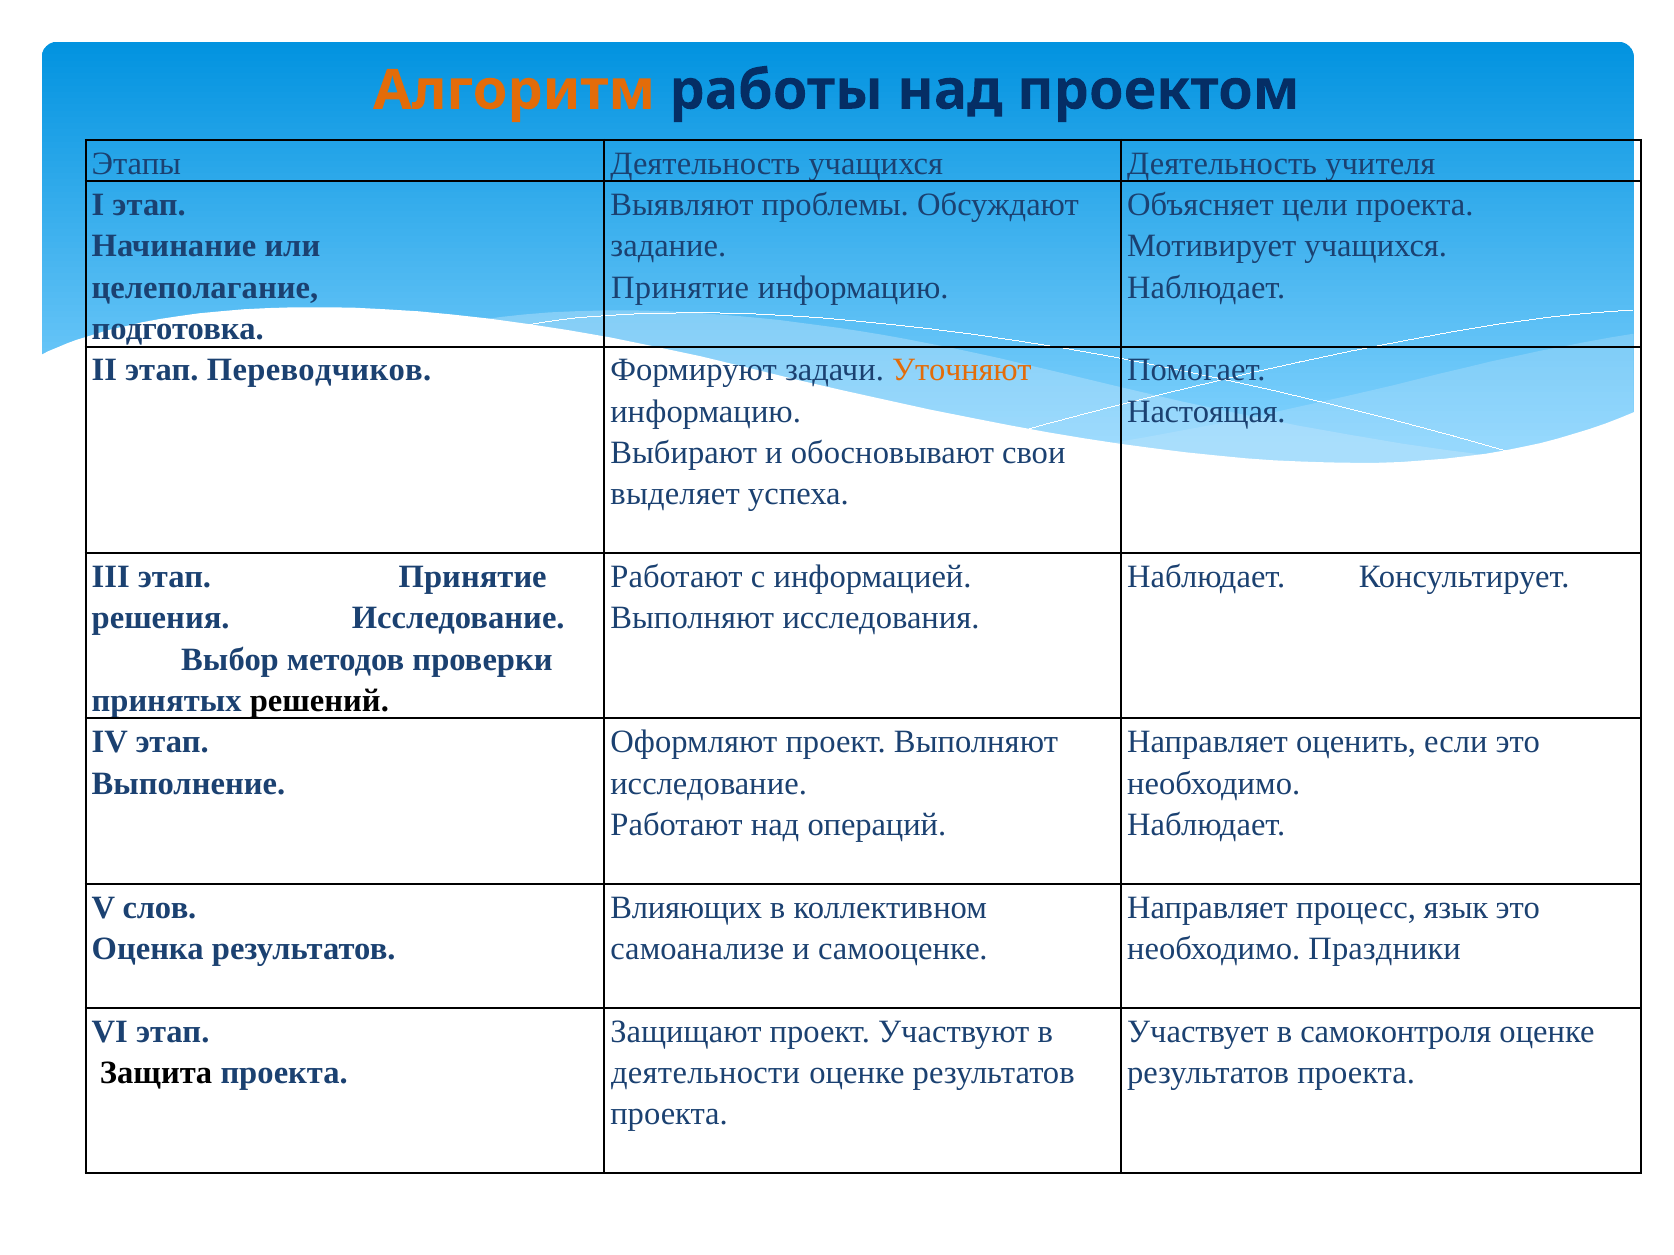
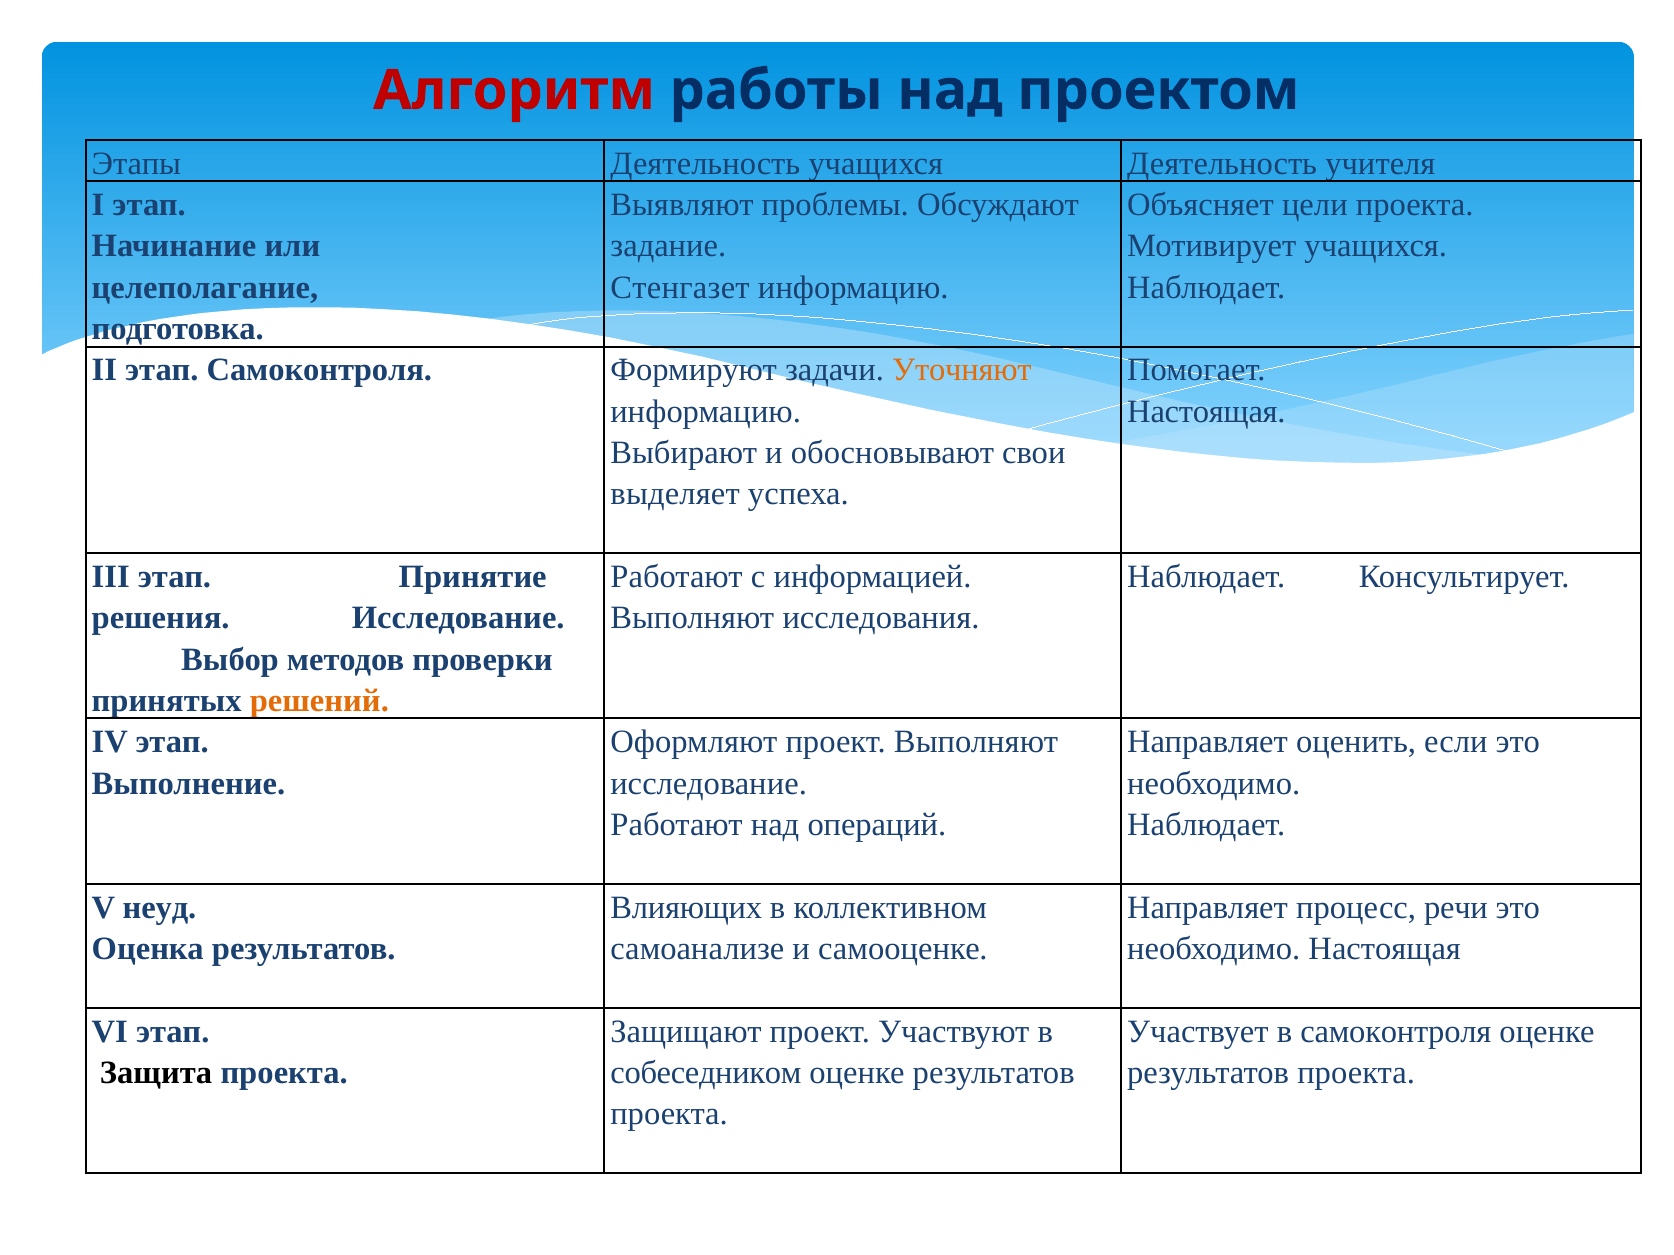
Алгоритм colour: orange -> red
Принятие at (680, 288): Принятие -> Стенгазет
этап Переводчиков: Переводчиков -> Самоконтроля
решений colour: black -> orange
слов: слов -> неуд
язык: язык -> речи
необходимо Праздники: Праздники -> Настоящая
деятельности: деятельности -> собеседником
